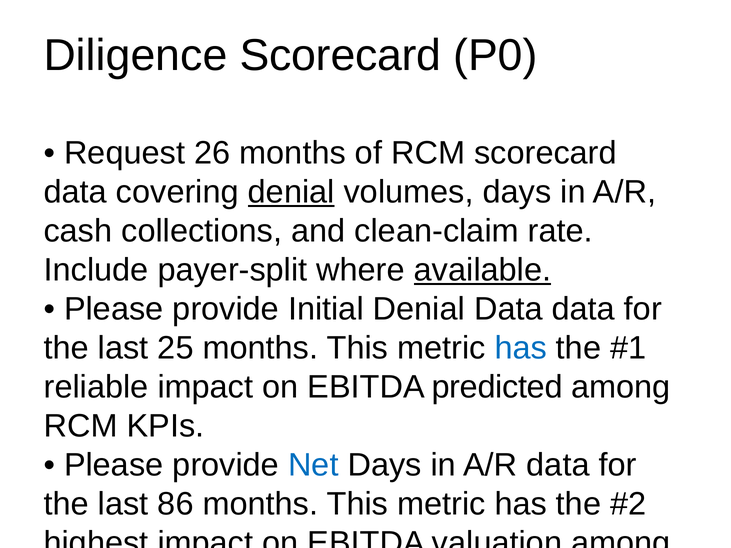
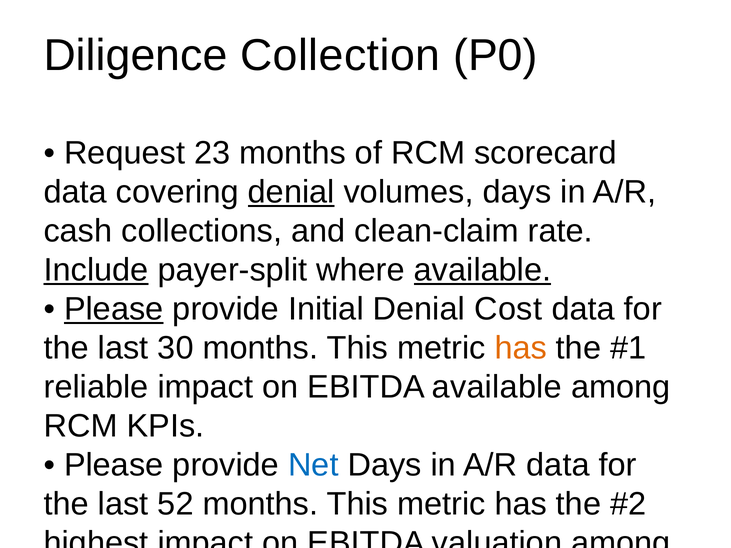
Diligence Scorecard: Scorecard -> Collection
26: 26 -> 23
Include underline: none -> present
Please at (114, 309) underline: none -> present
Denial Data: Data -> Cost
25: 25 -> 30
has at (521, 348) colour: blue -> orange
EBITDA predicted: predicted -> available
86: 86 -> 52
